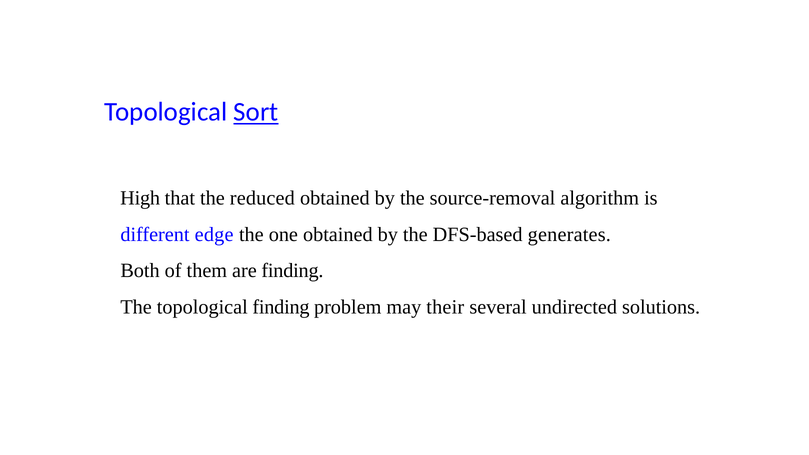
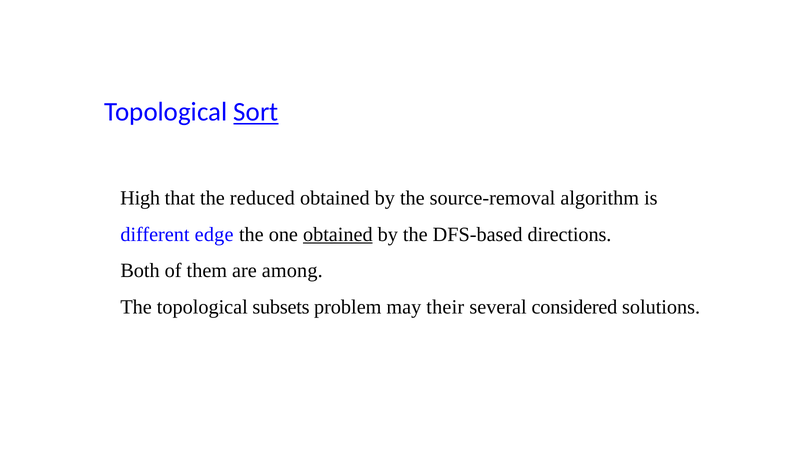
obtained at (338, 234) underline: none -> present
generates: generates -> directions
are finding: finding -> among
topological finding: finding -> subsets
undirected: undirected -> considered
